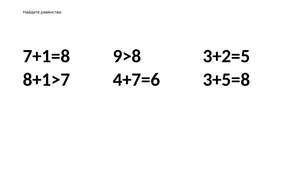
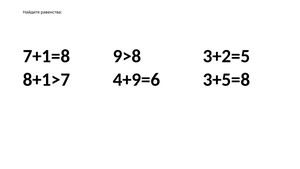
4+7=6: 4+7=6 -> 4+9=6
